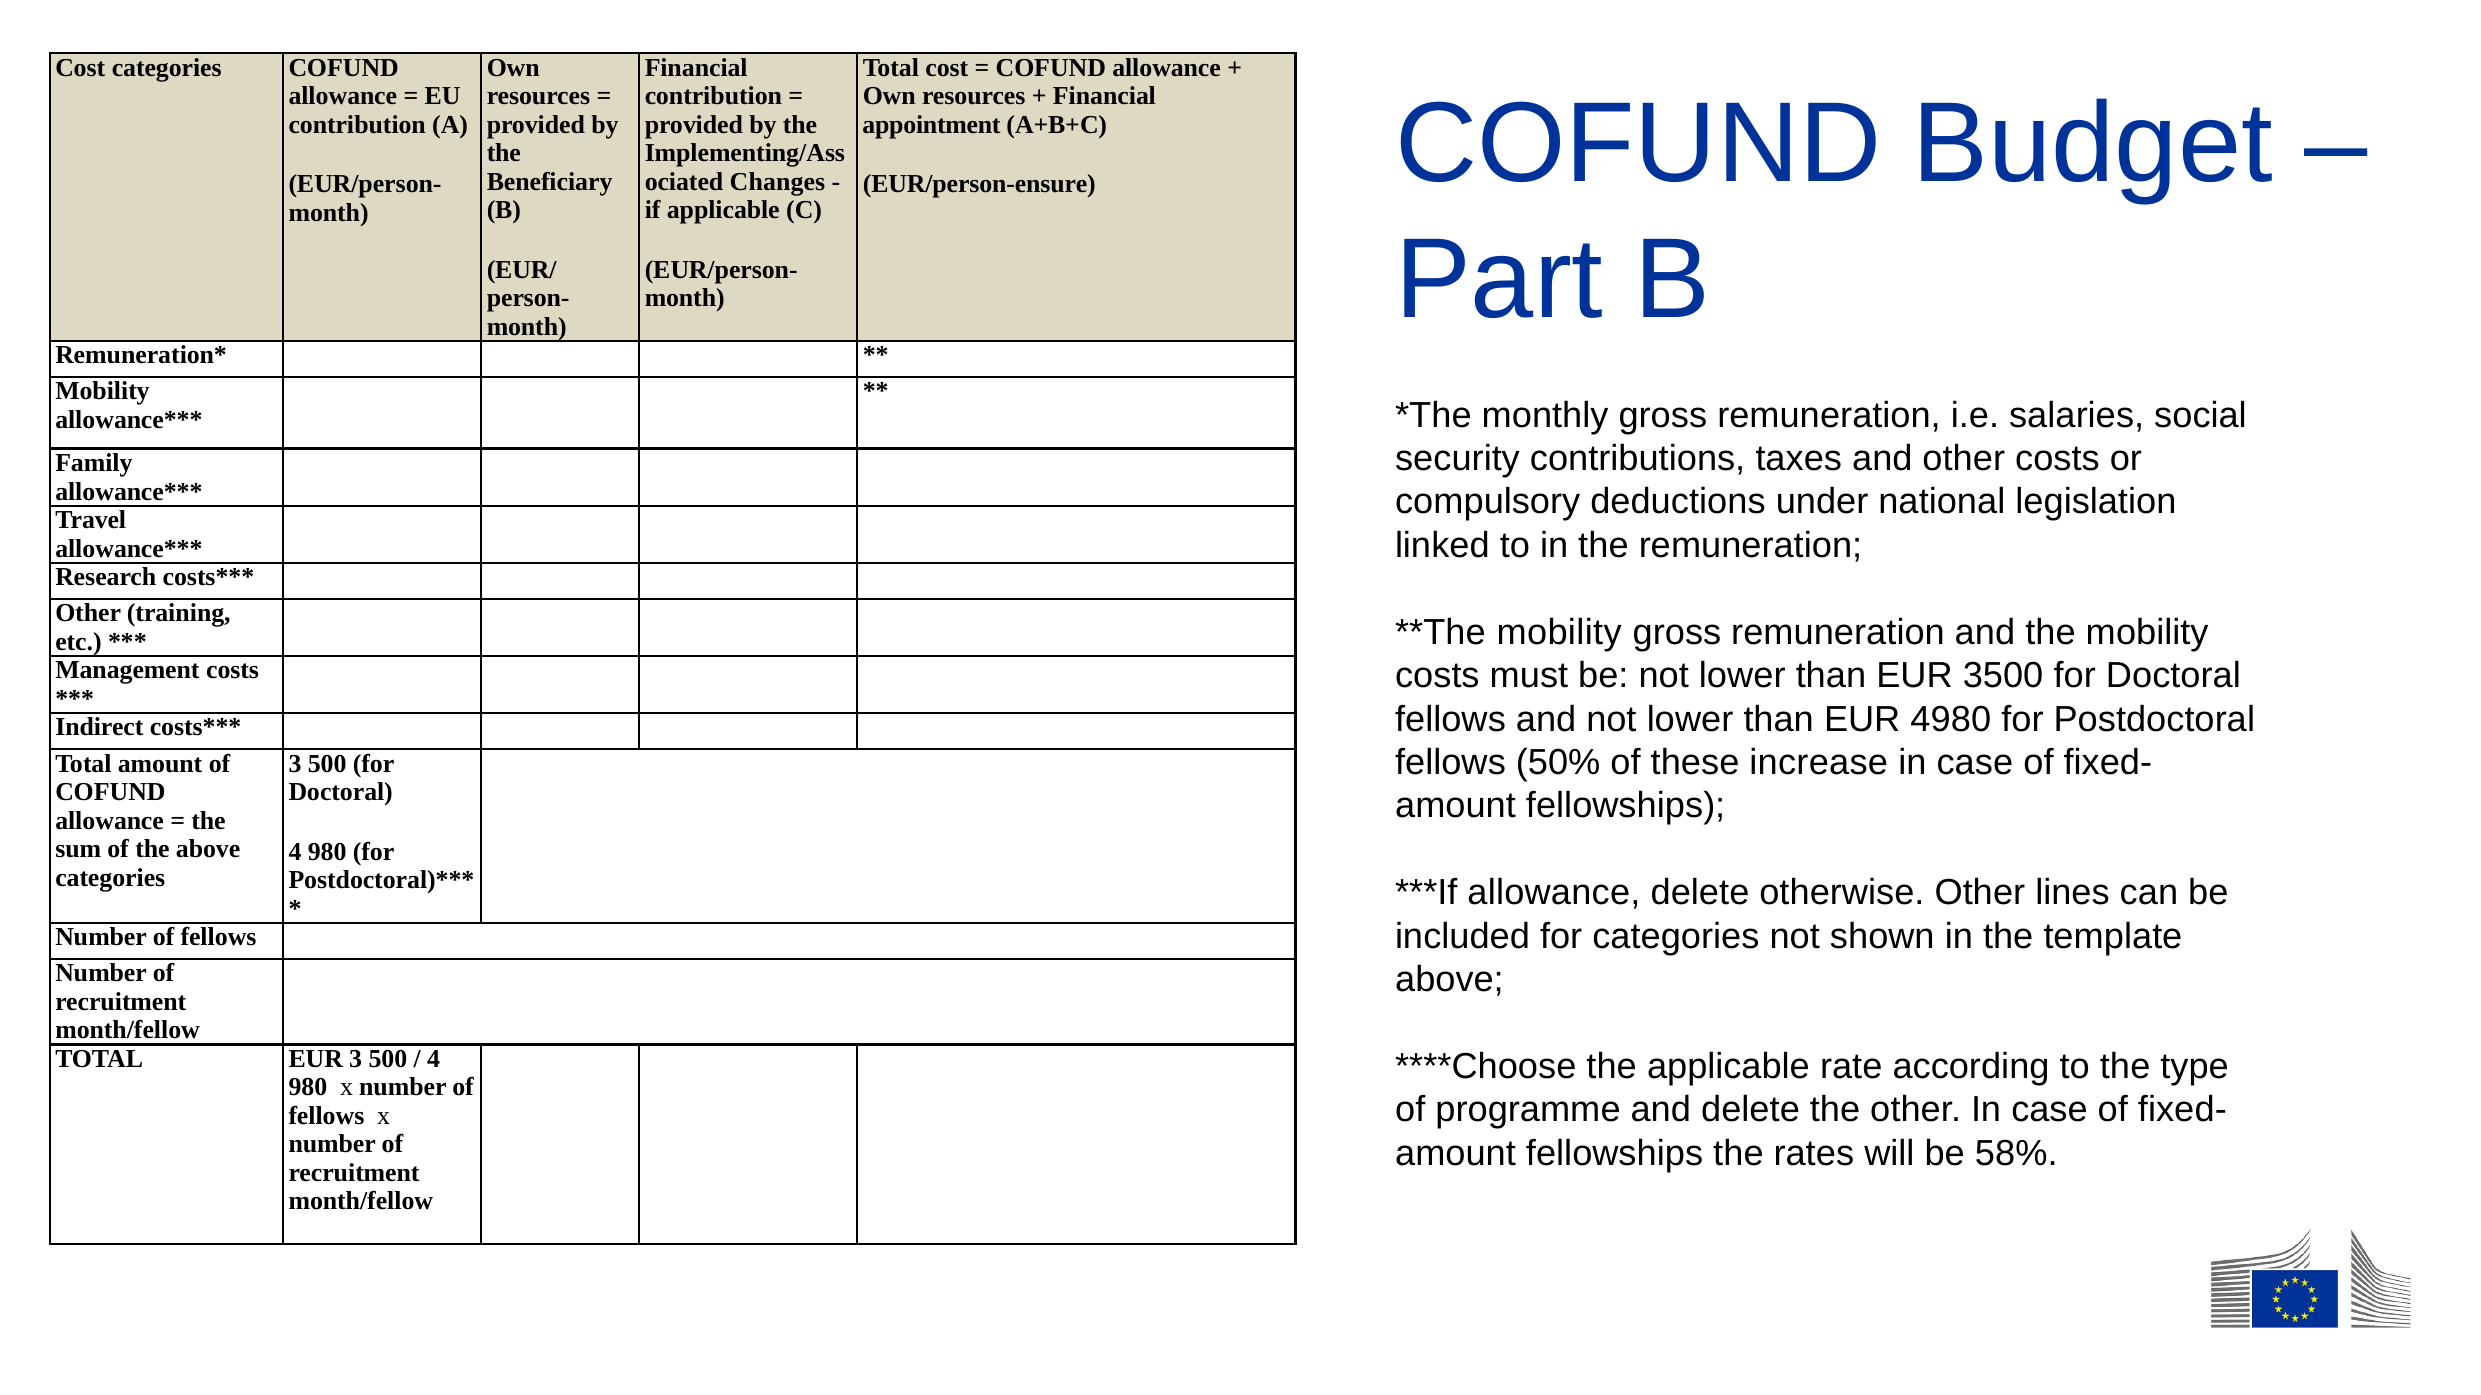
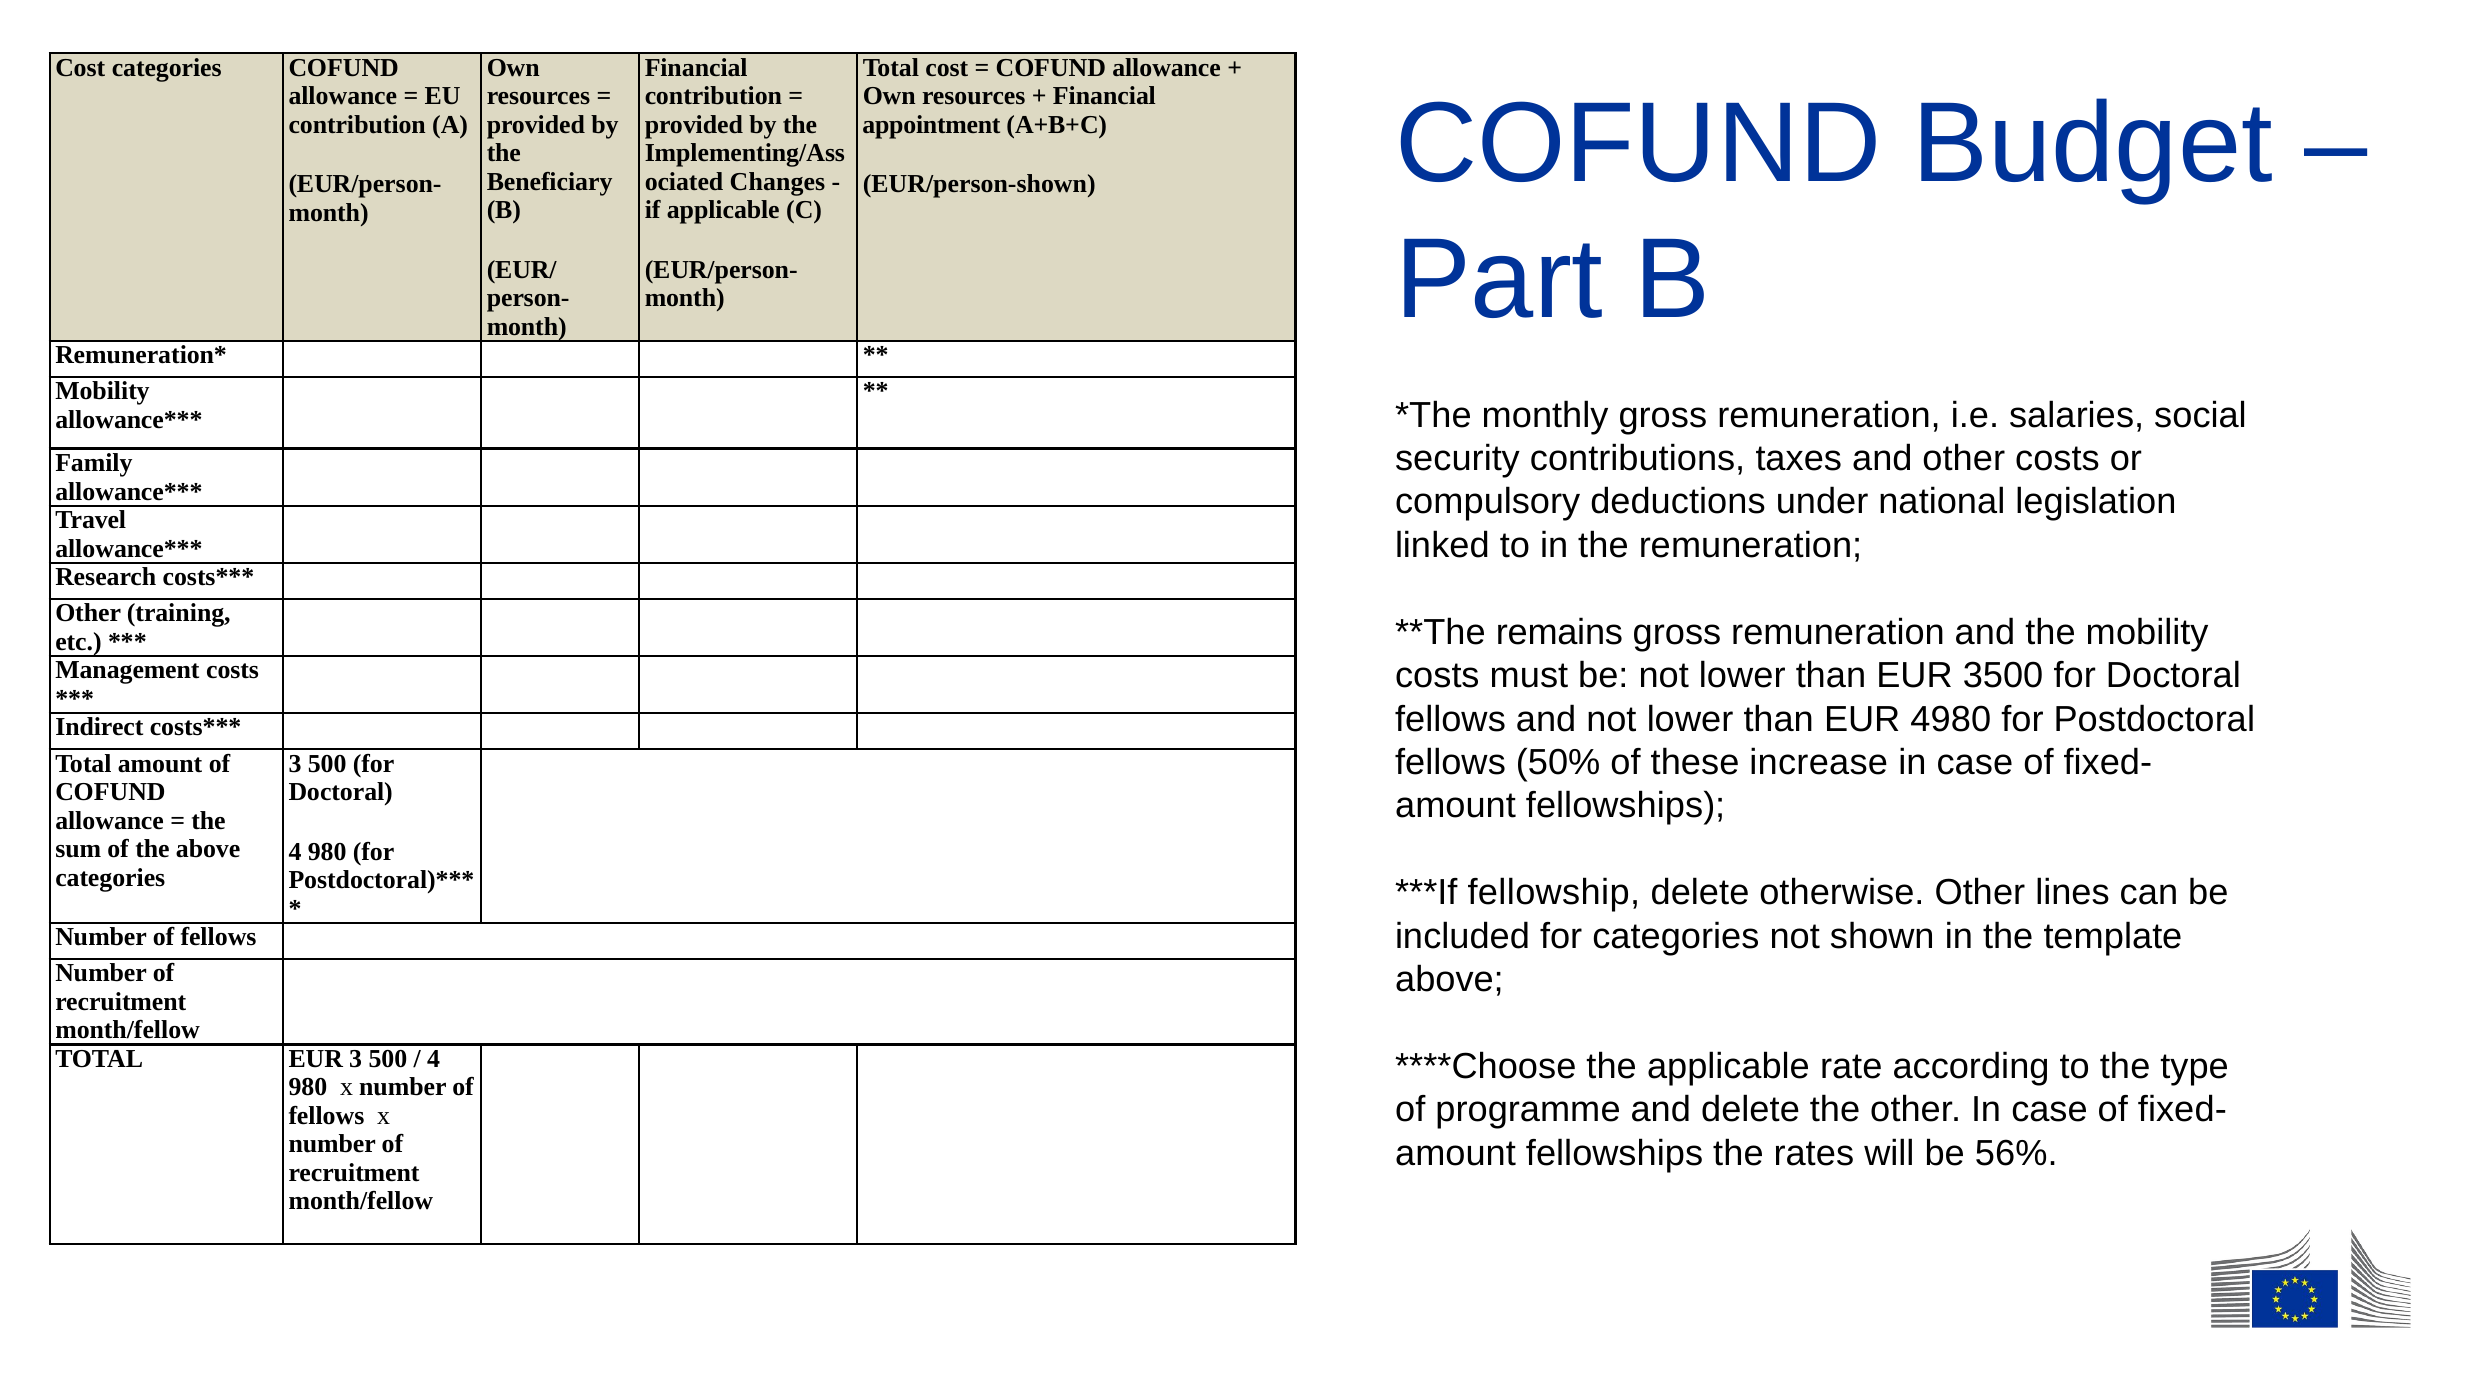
EUR/person-ensure: EUR/person-ensure -> EUR/person-shown
mobility at (1559, 633): mobility -> remains
allowance at (1554, 893): allowance -> fellowship
58%: 58% -> 56%
